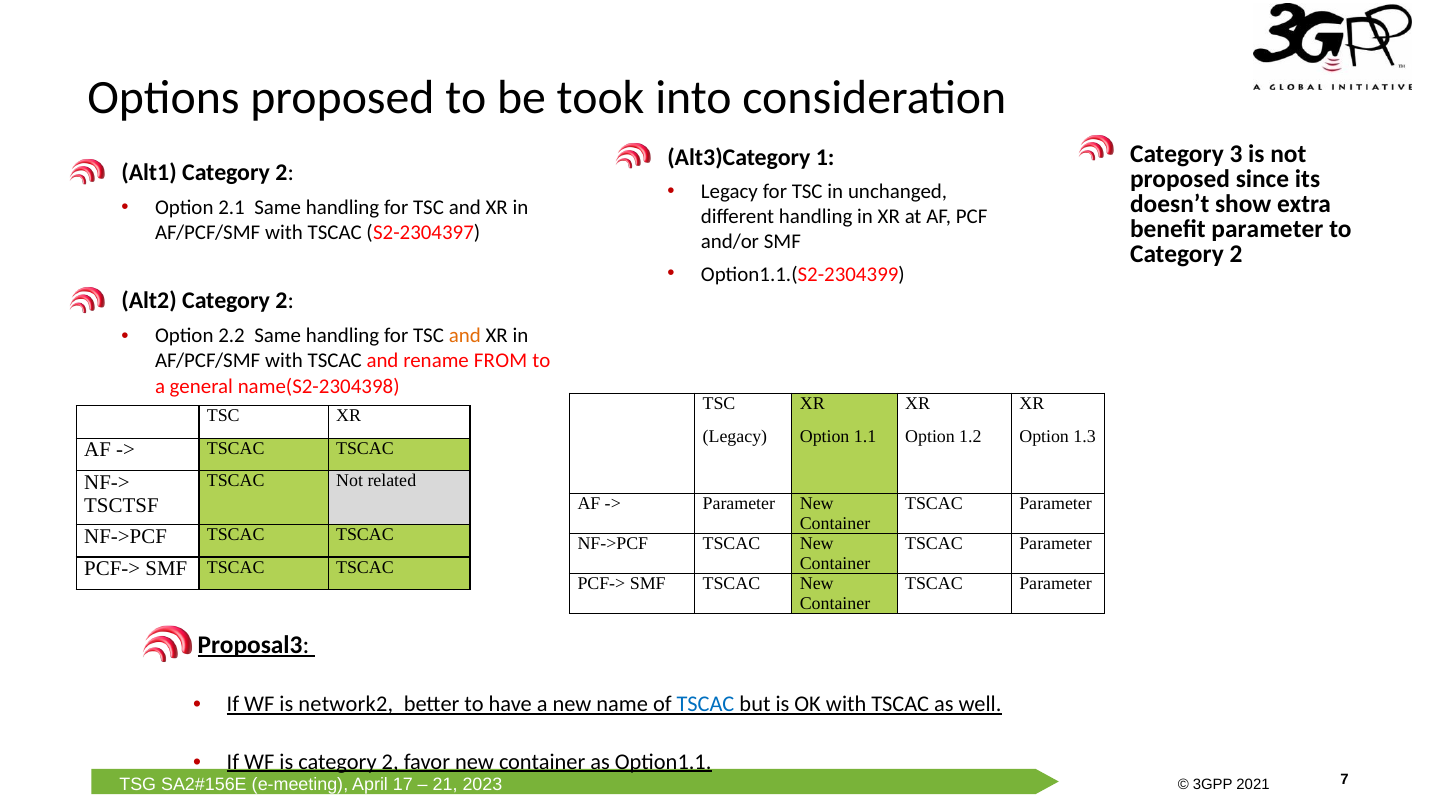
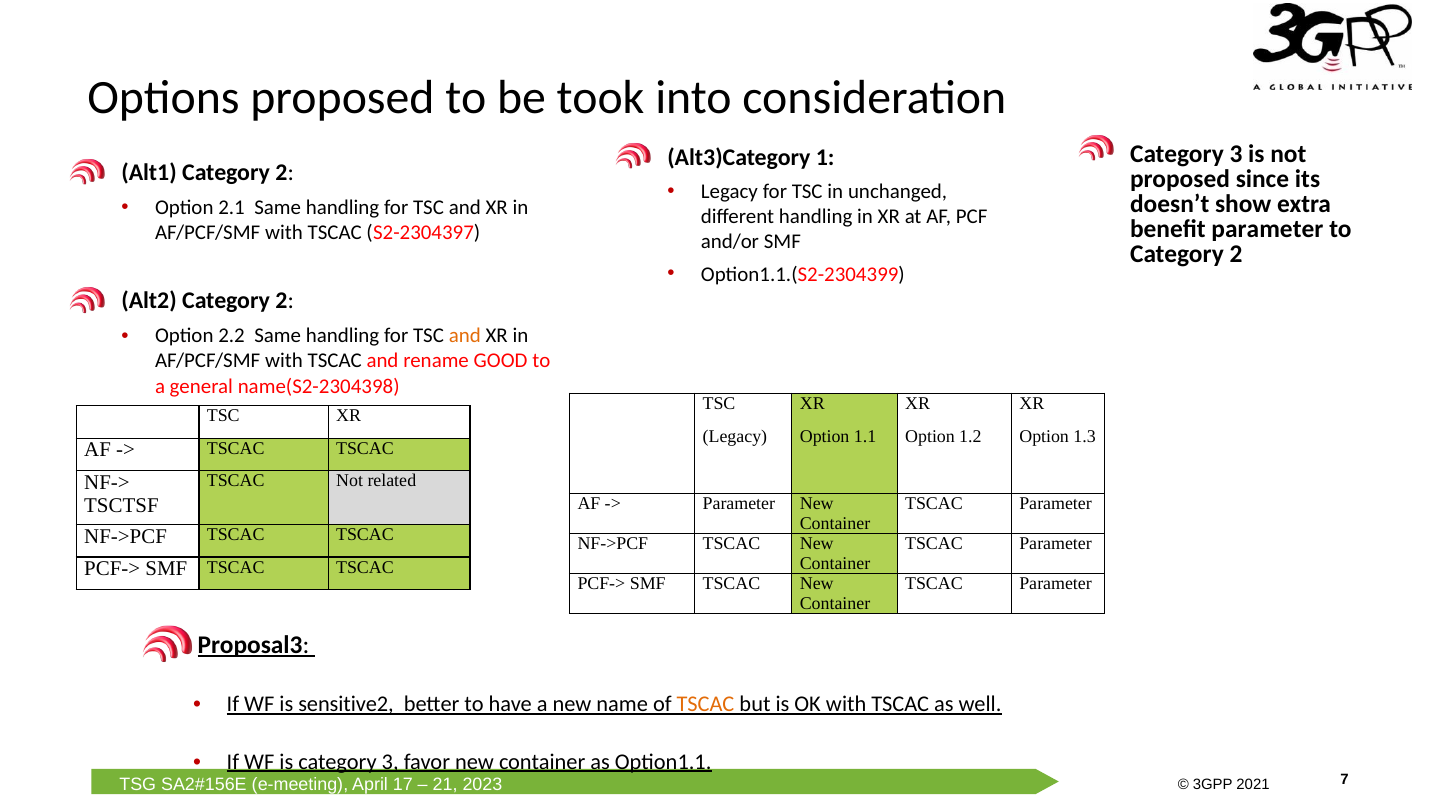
FROM: FROM -> GOOD
network2: network2 -> sensitive2
TSCAC at (706, 704) colour: blue -> orange
is category 2: 2 -> 3
